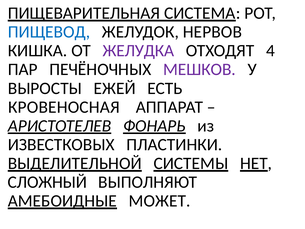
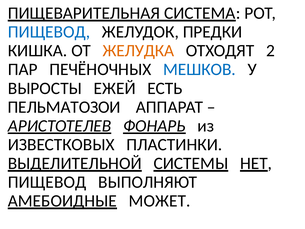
НЕРВОВ: НЕРВОВ -> ПРЕДКИ
ЖЕЛУДКА colour: purple -> orange
4: 4 -> 2
МЕШКОВ colour: purple -> blue
КРОВЕНОСНАЯ: КРОВЕНОСНАЯ -> ПЕЛЬМАТОЗОИ
СЛОЖНЫЙ at (47, 182): СЛОЖНЫЙ -> ПИЩЕВОД
